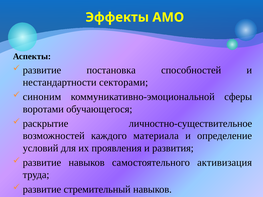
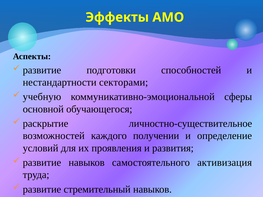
постановка: постановка -> подготовки
синоним: синоним -> учебную
воротами: воротами -> основной
материала: материала -> получении
